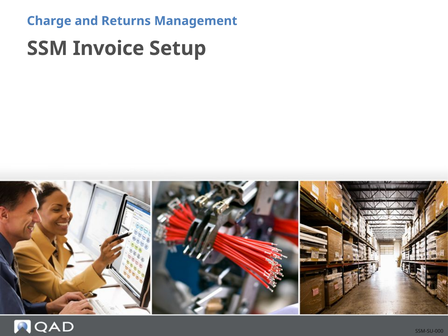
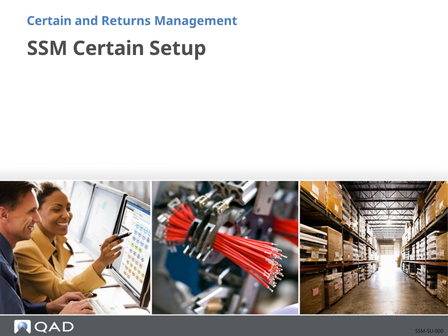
Charge at (49, 21): Charge -> Certain
SSM Invoice: Invoice -> Certain
